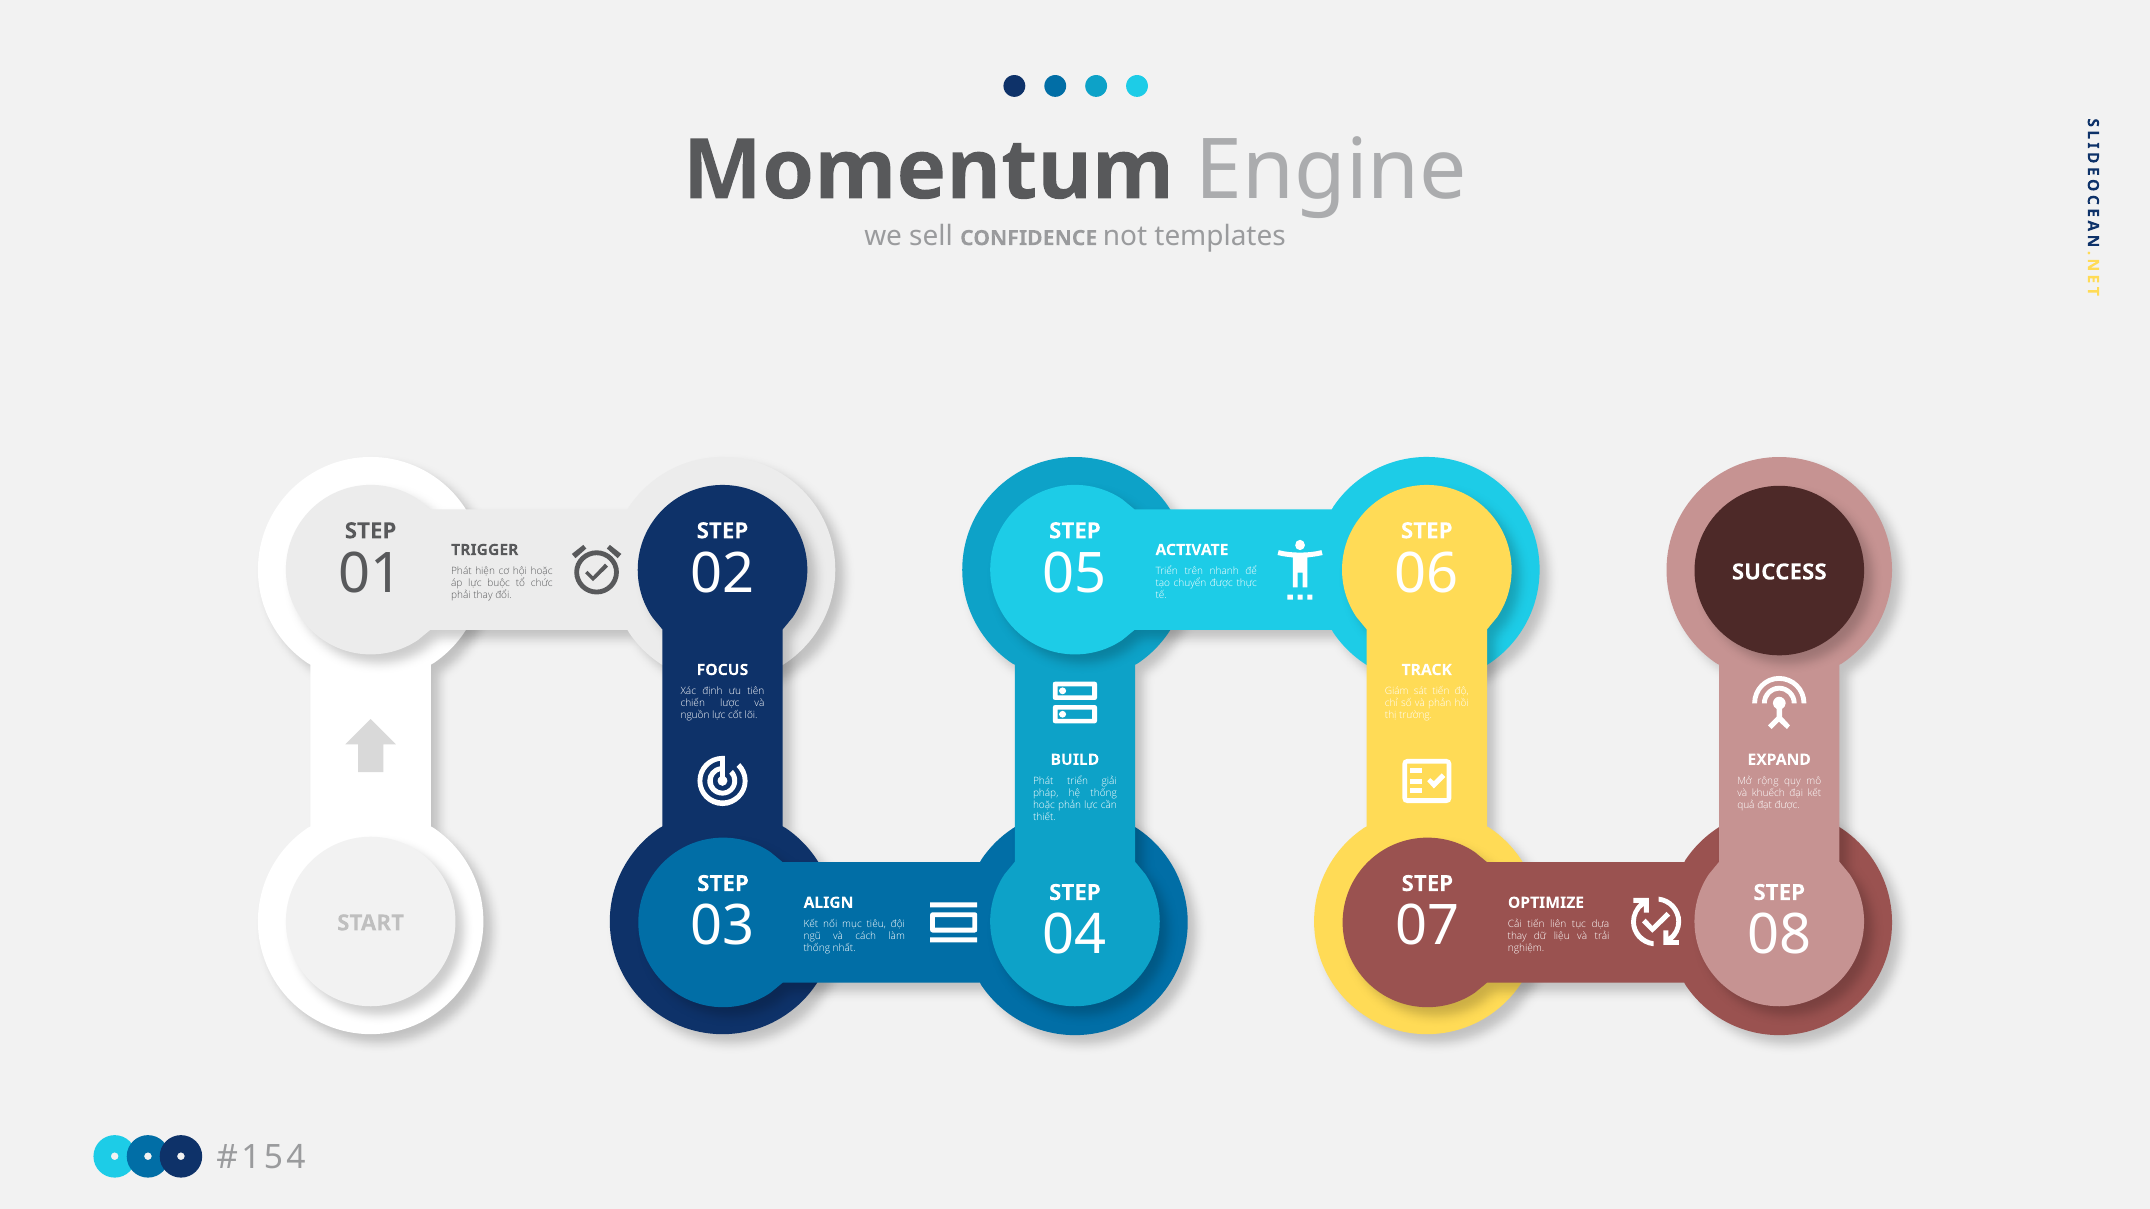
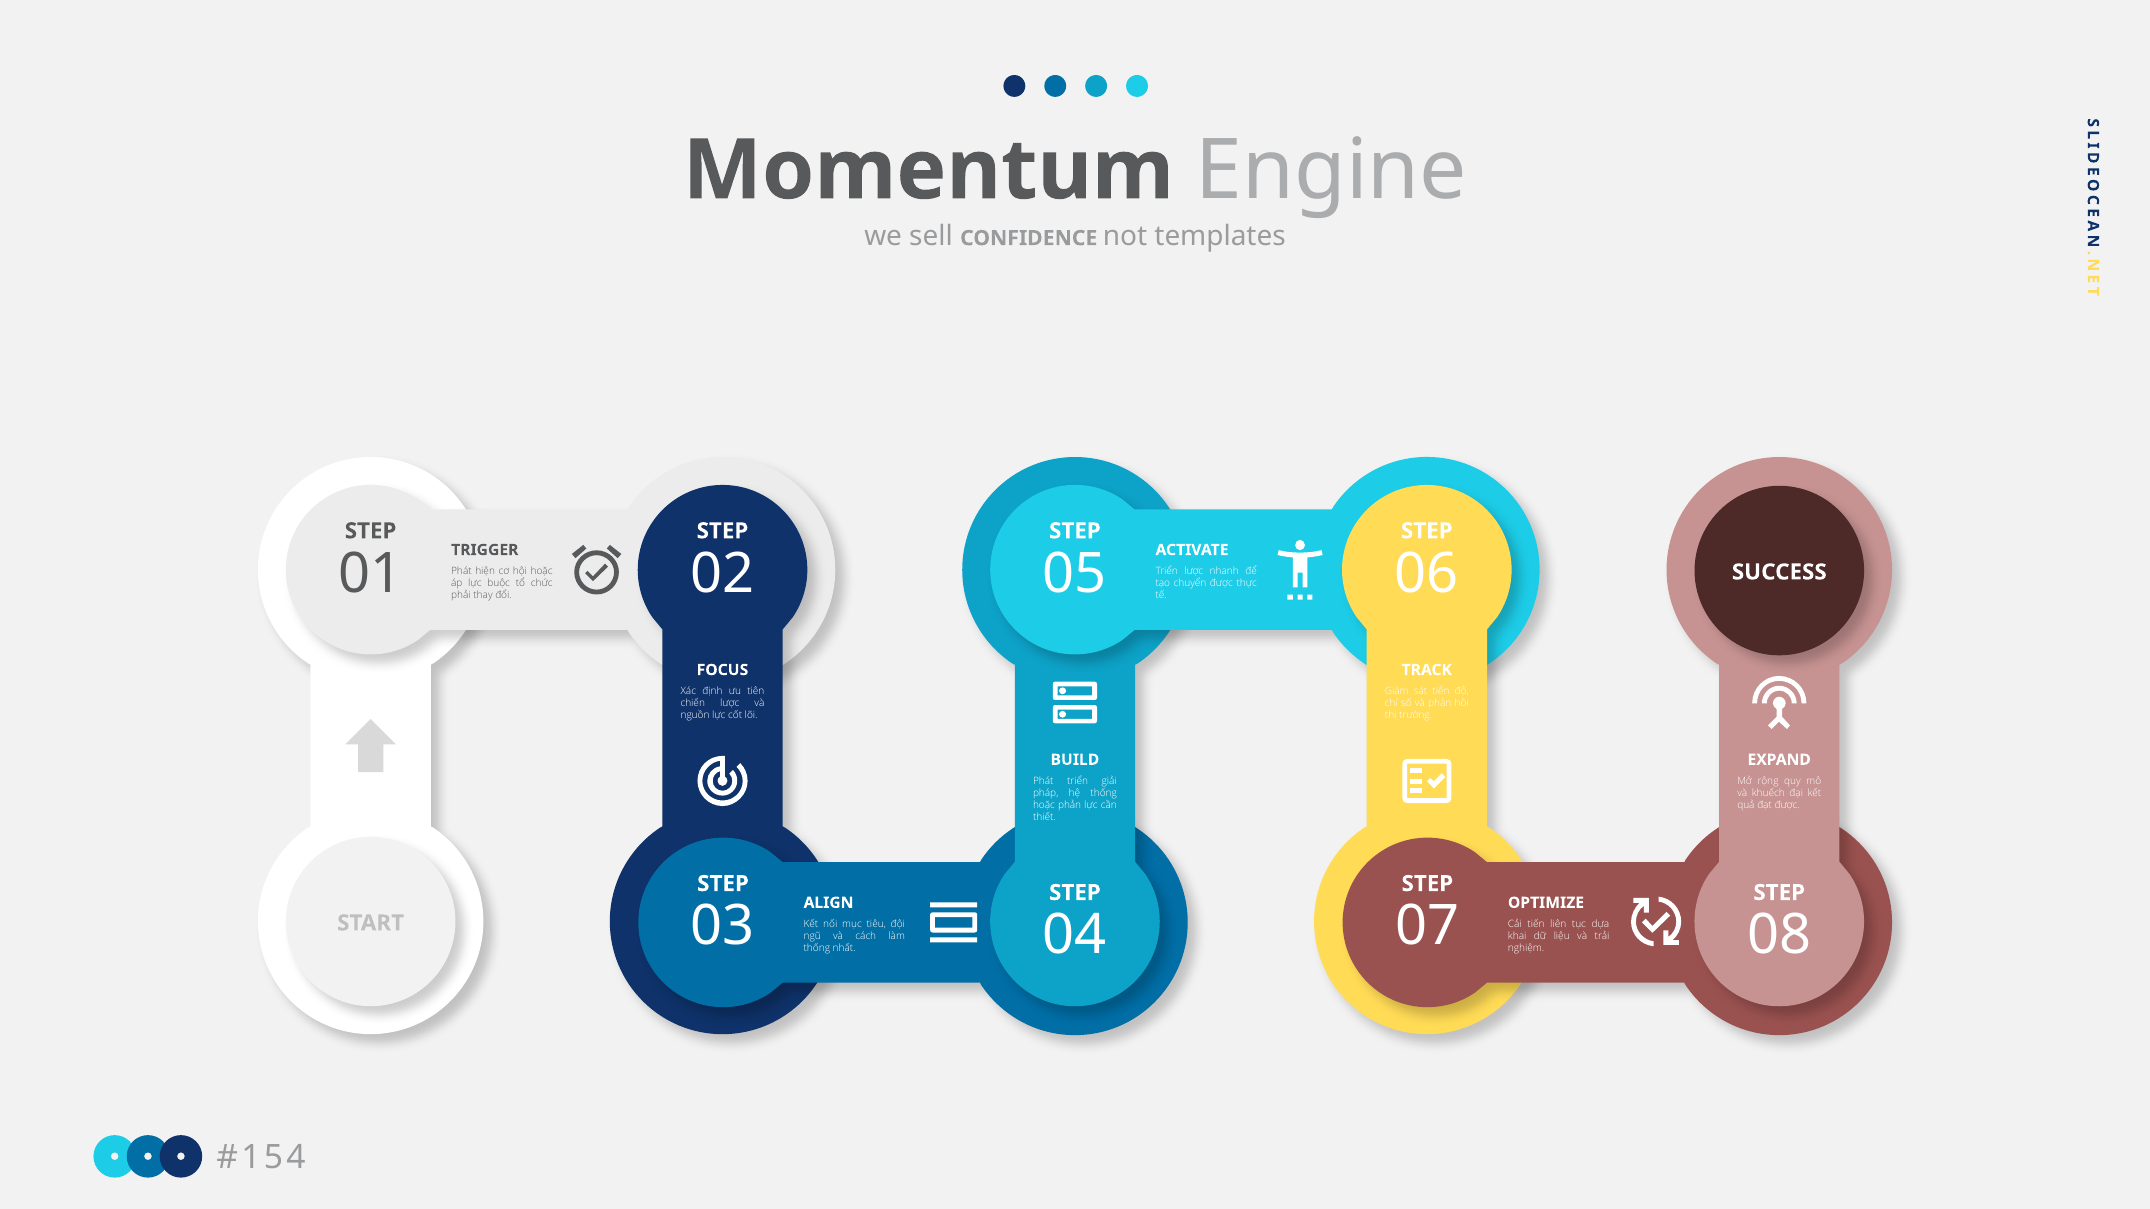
Triển trên: trên -> lược
thay at (1517, 936): thay -> khai
